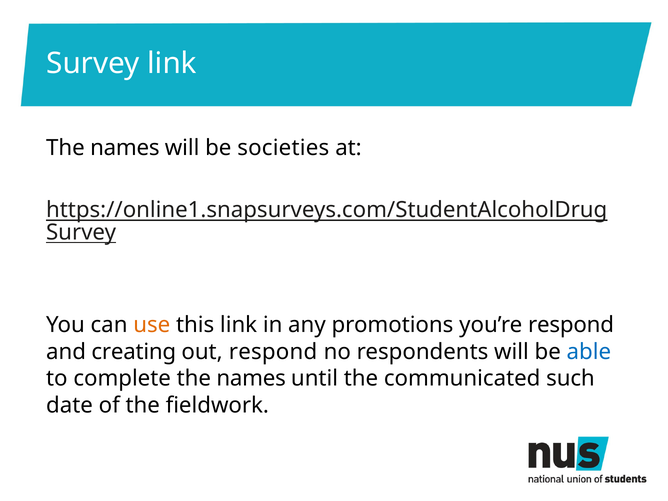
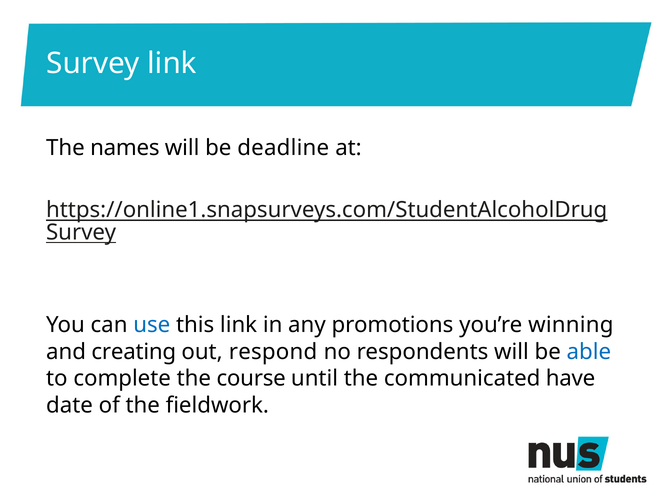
societies: societies -> deadline
use colour: orange -> blue
you’re respond: respond -> winning
complete the names: names -> course
such: such -> have
